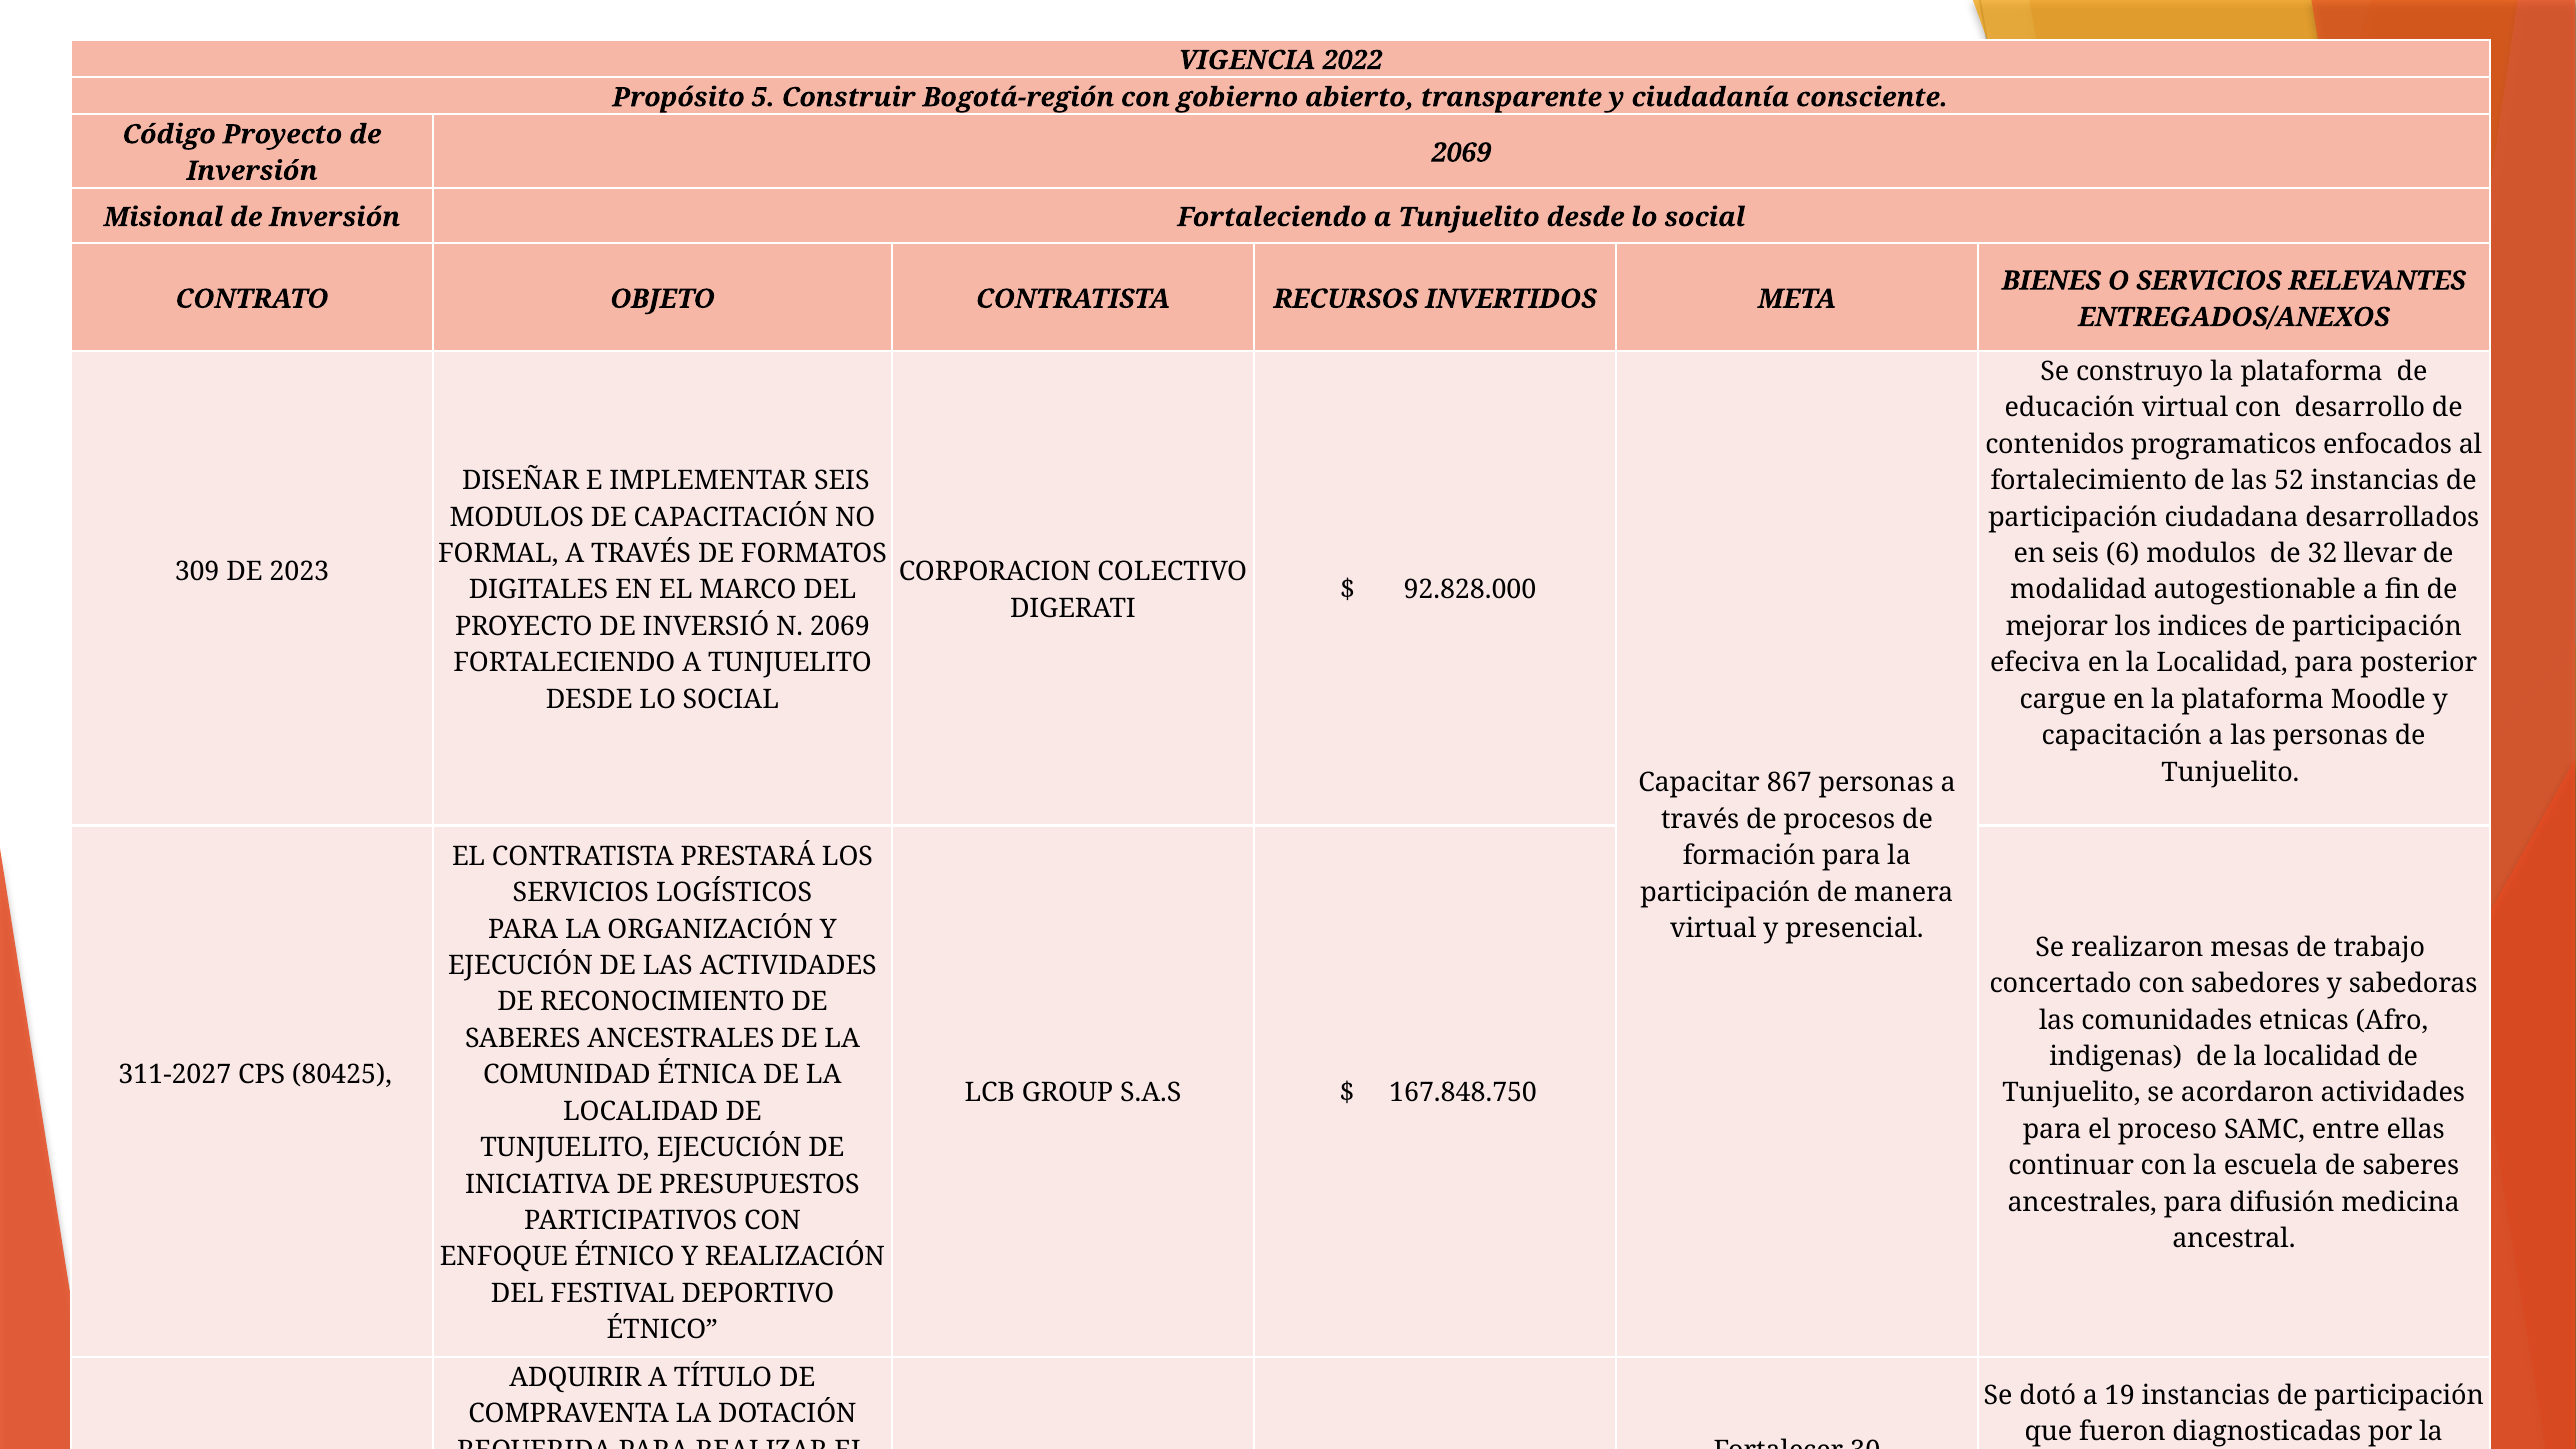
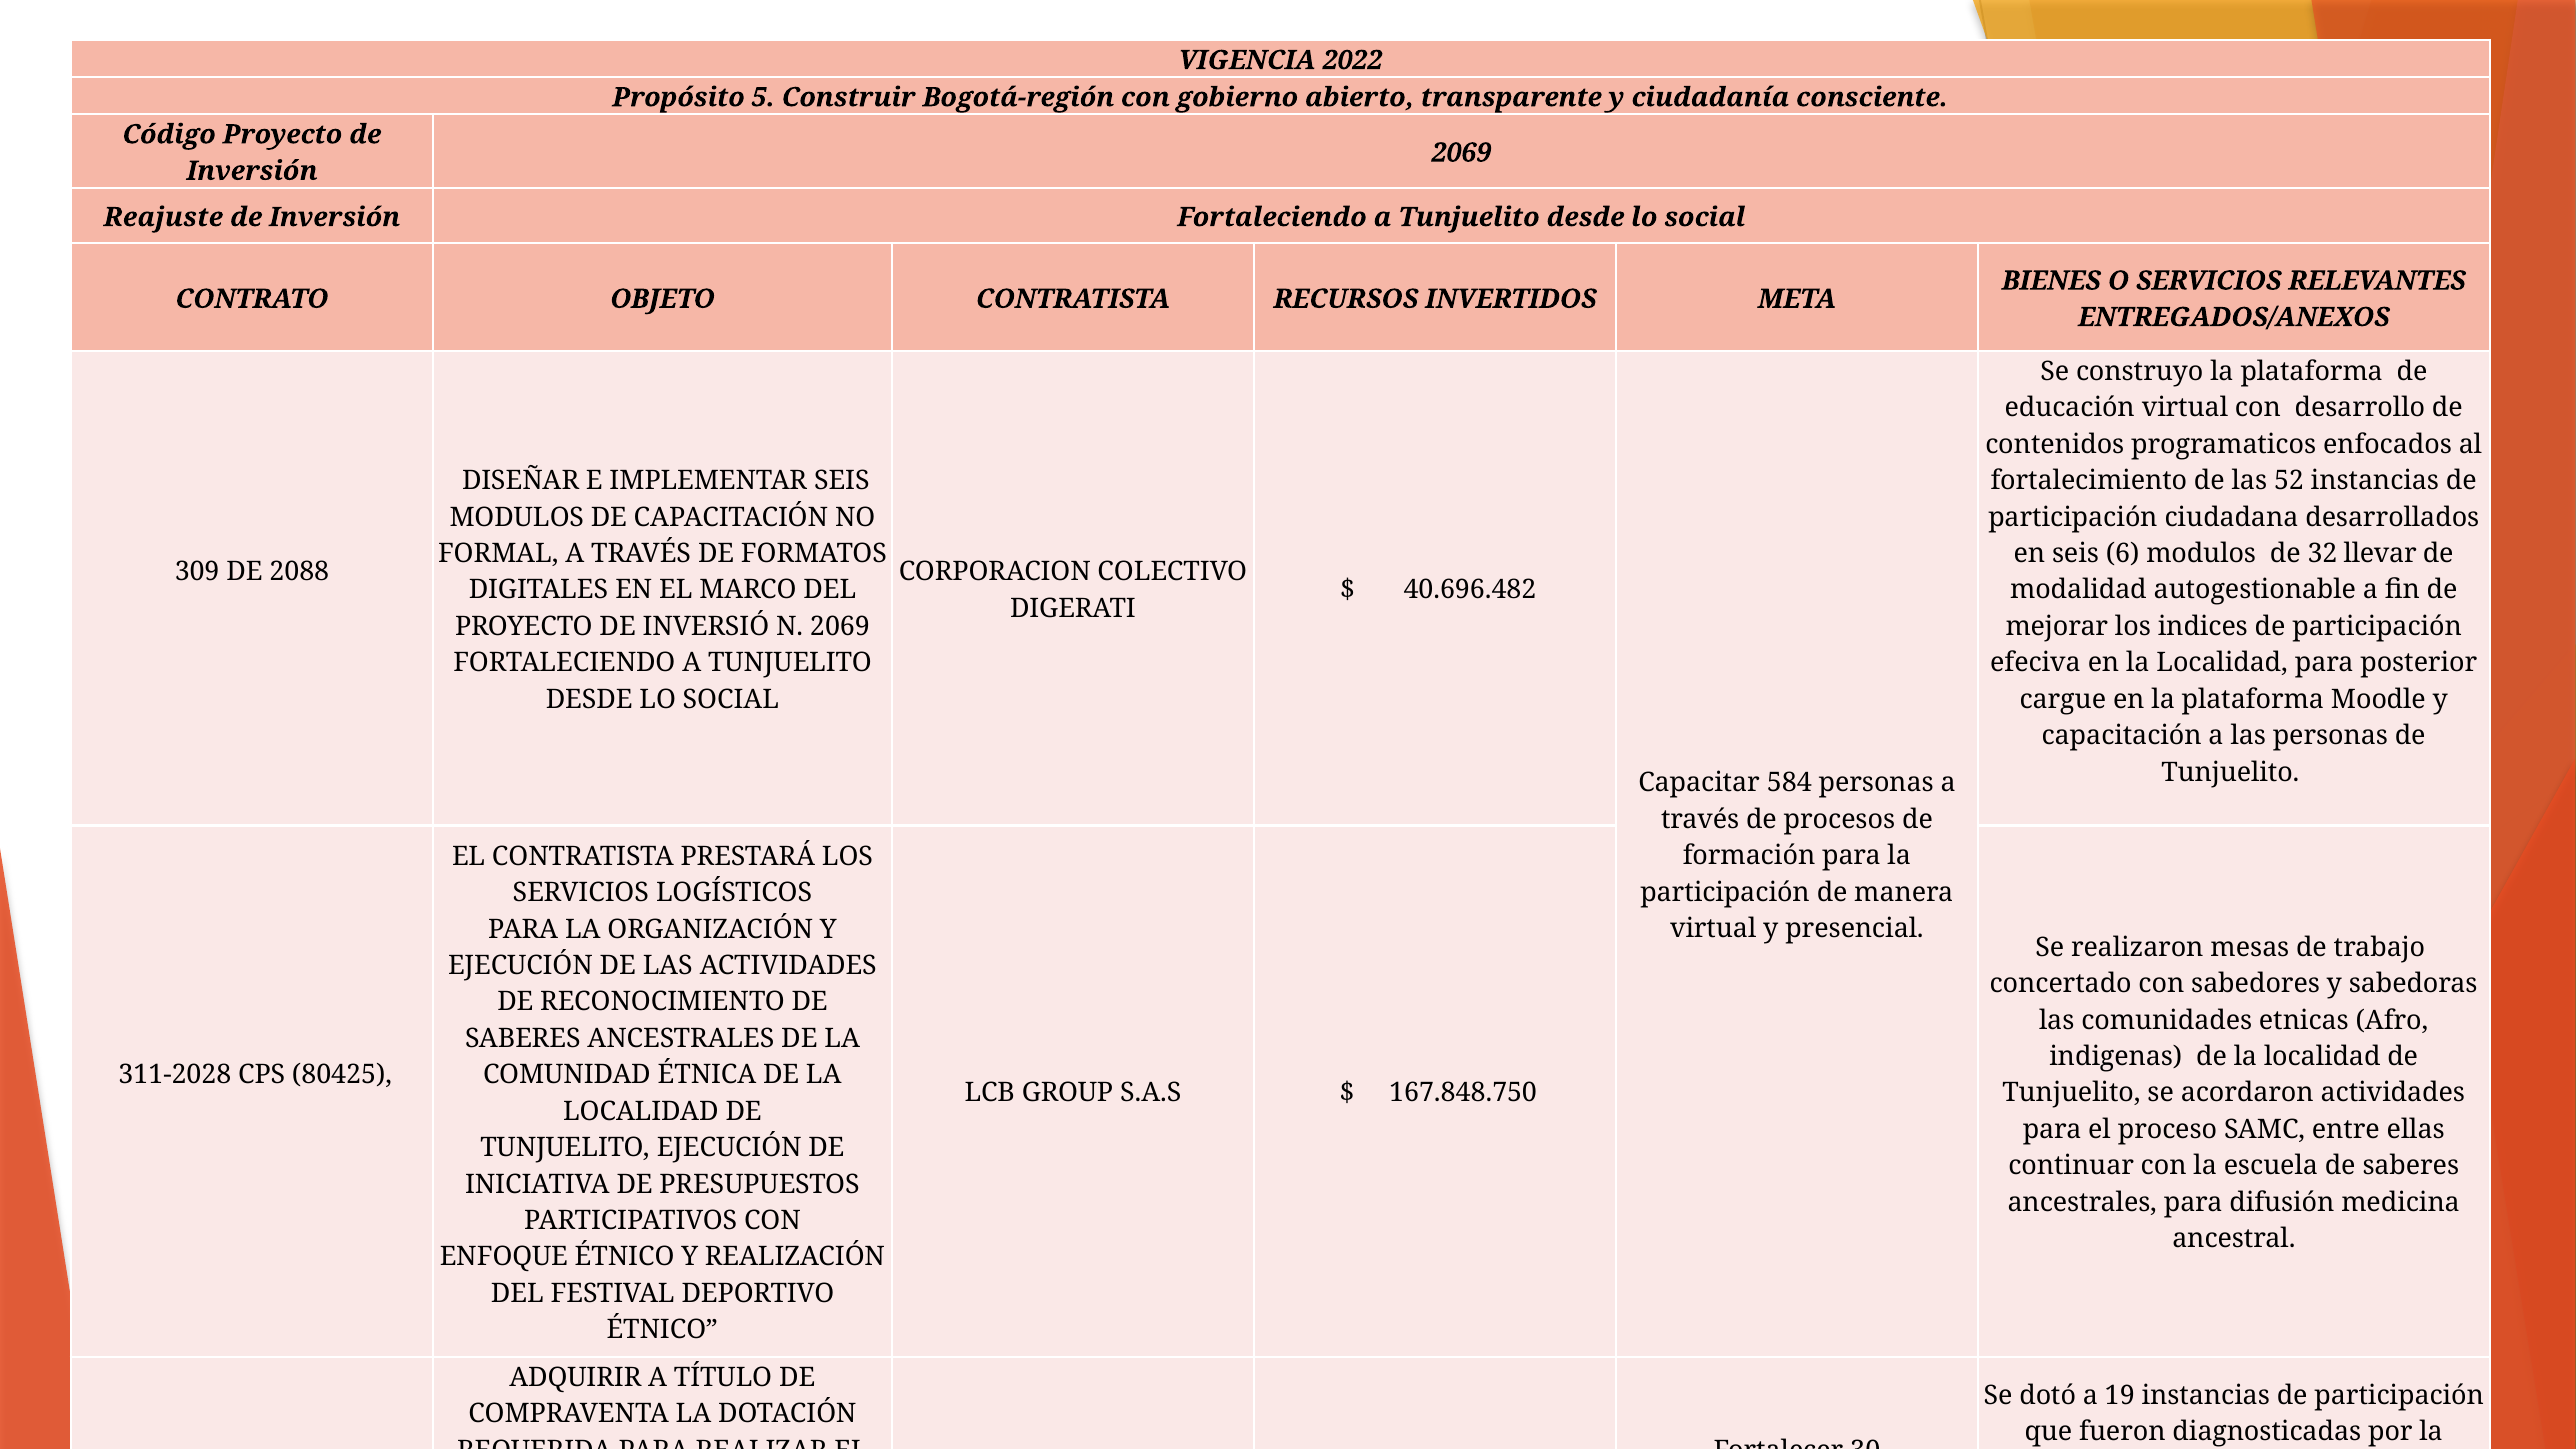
Misional: Misional -> Reajuste
2023: 2023 -> 2088
92.828.000: 92.828.000 -> 40.696.482
867: 867 -> 584
311-2027: 311-2027 -> 311-2028
